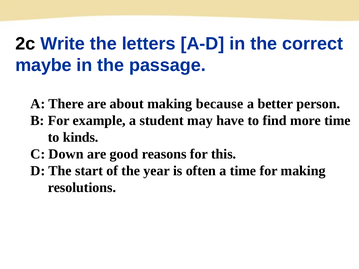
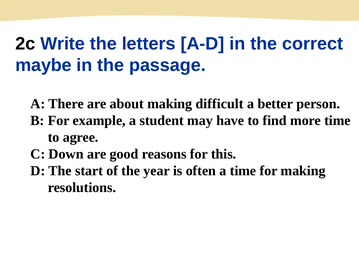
because: because -> difficult
kinds: kinds -> agree
